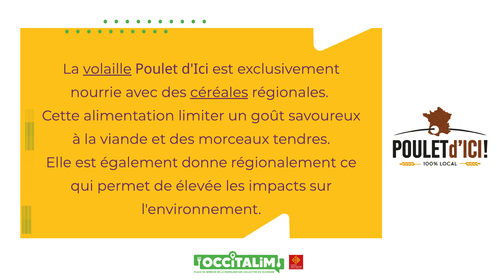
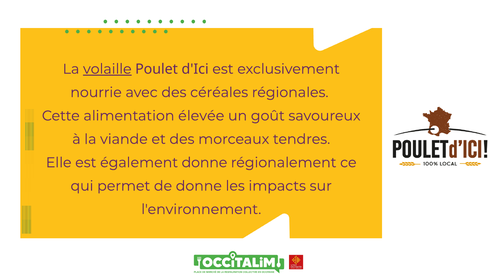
céréales underline: present -> none
limiter: limiter -> élevée
de élevée: élevée -> donne
